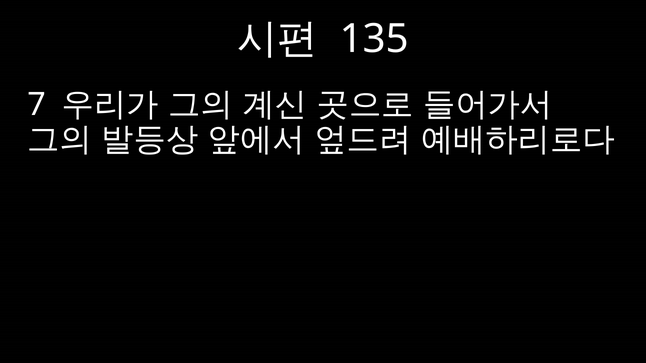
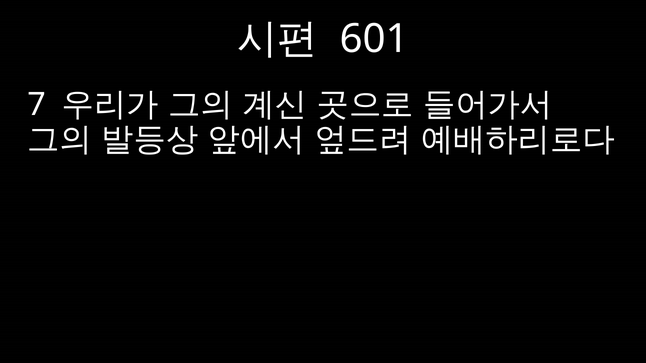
135: 135 -> 601
